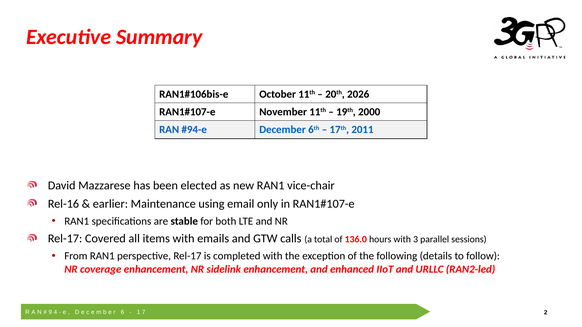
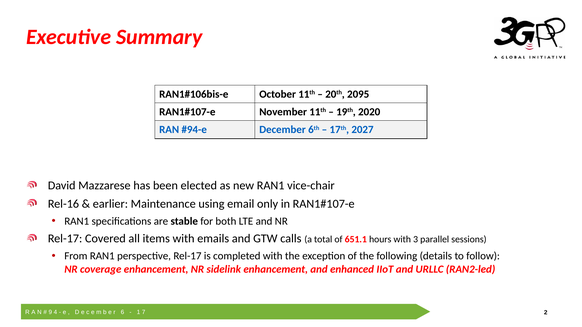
2026: 2026 -> 2095
2000: 2000 -> 2020
2011: 2011 -> 2027
136.0: 136.0 -> 651.1
